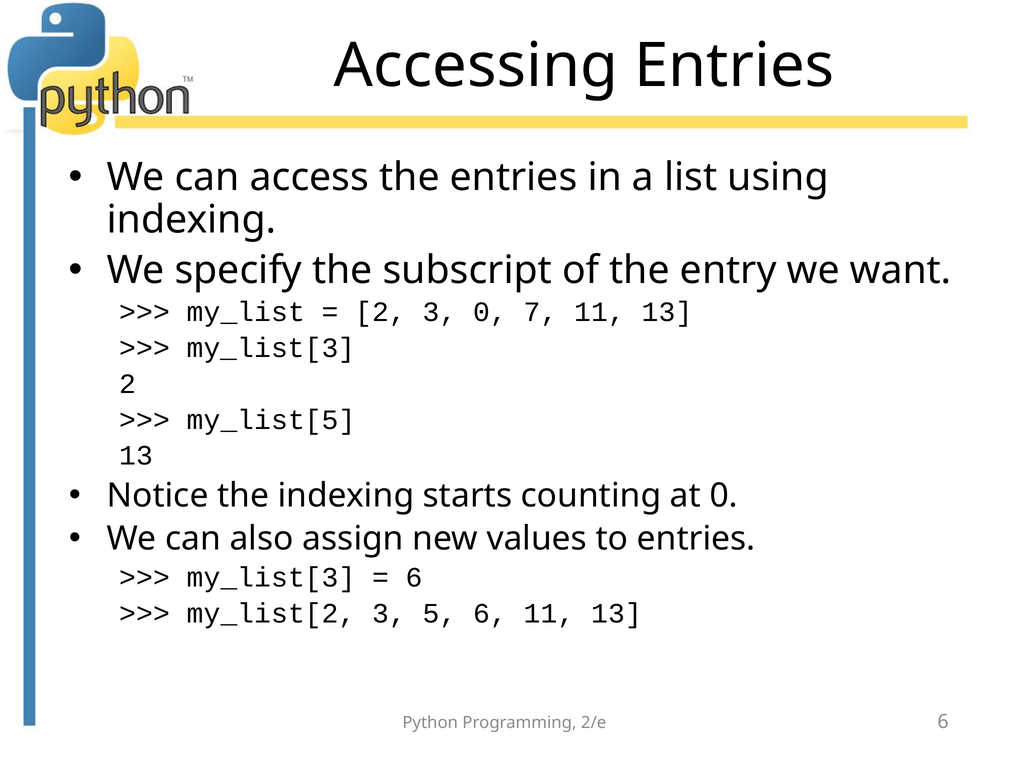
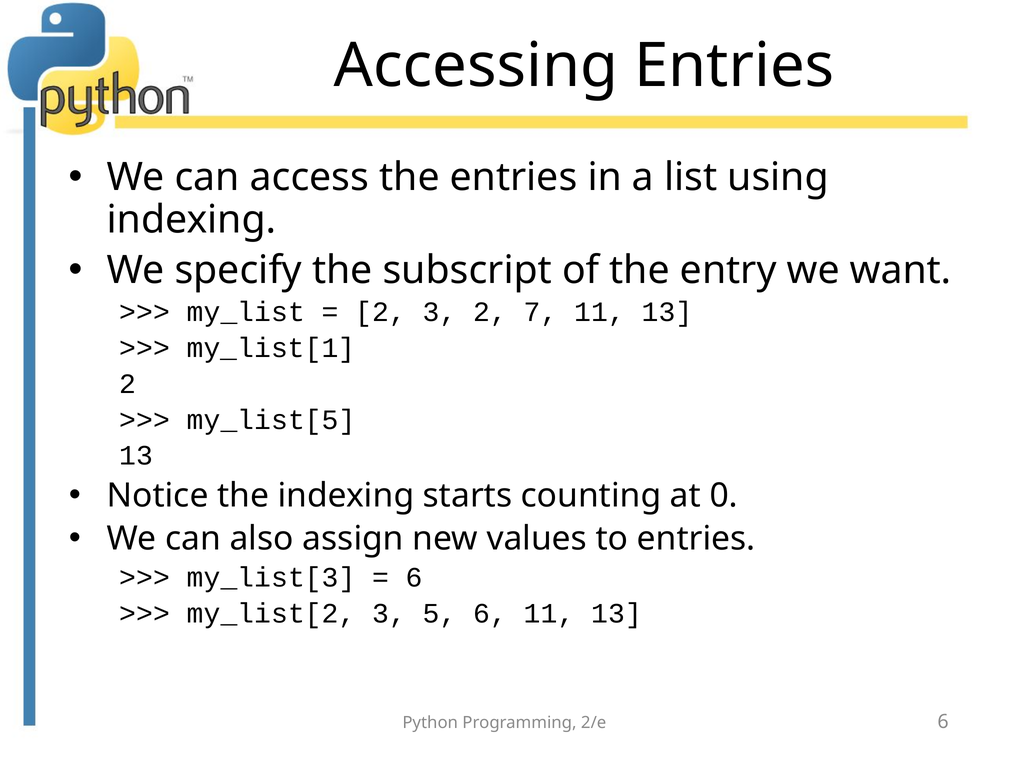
3 0: 0 -> 2
my_list[3 at (271, 348): my_list[3 -> my_list[1
